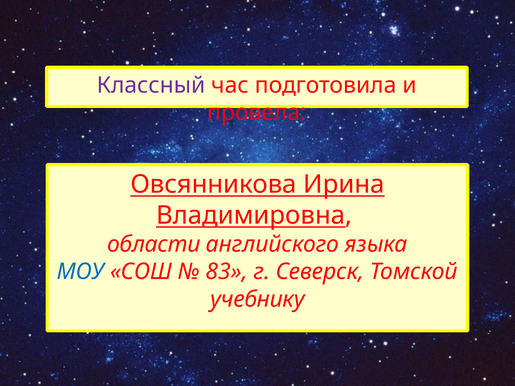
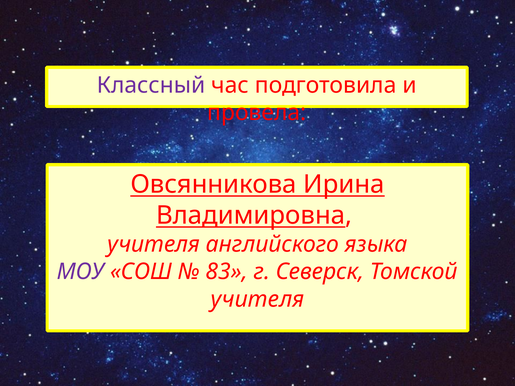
области at (154, 244): области -> учителя
МОУ colour: blue -> purple
учебнику at (258, 299): учебнику -> учителя
